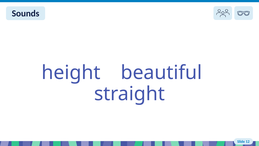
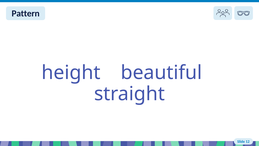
Sounds: Sounds -> Pattern
